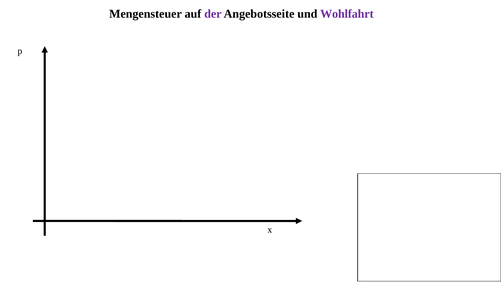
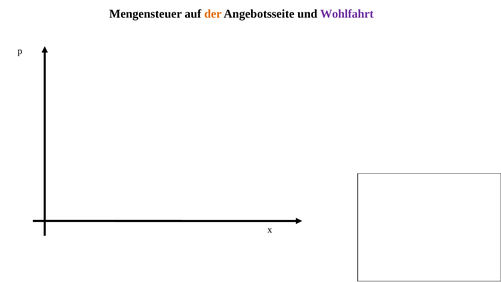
der colour: purple -> orange
